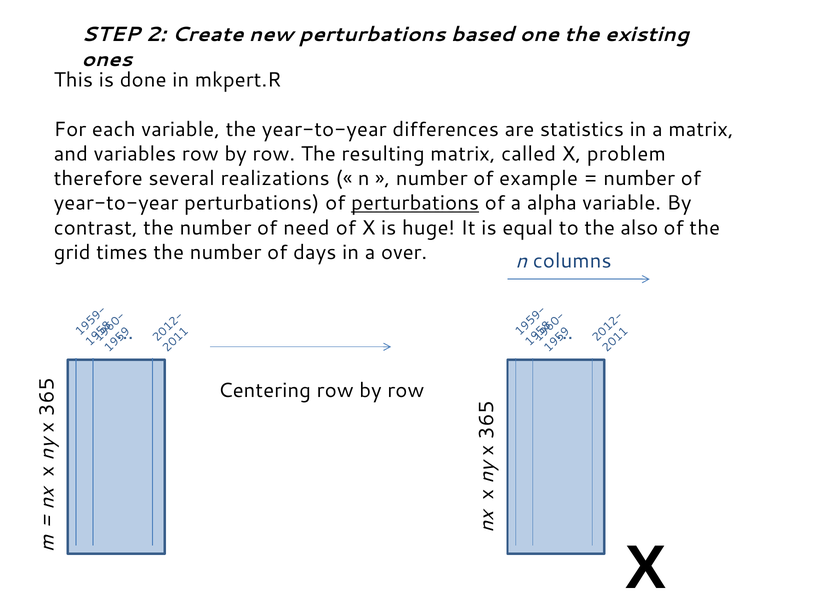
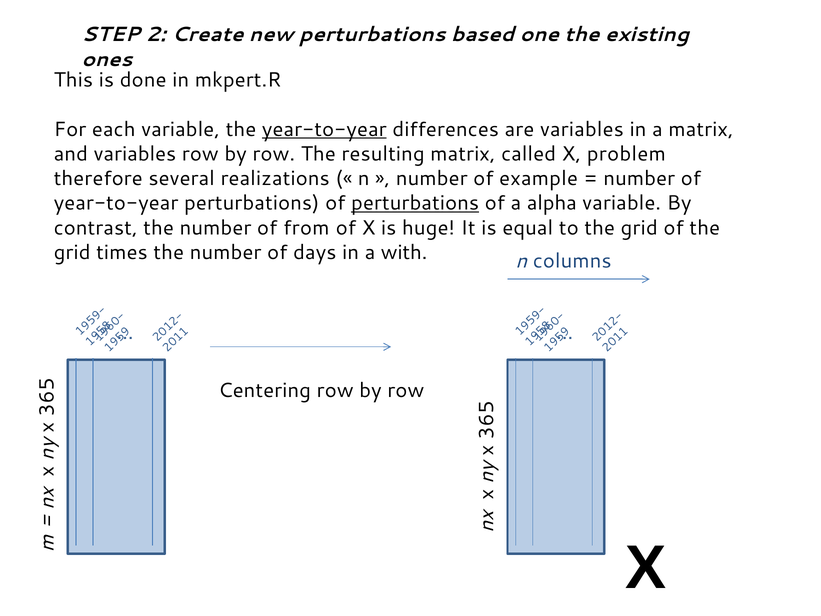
year-to-year at (324, 129) underline: none -> present
are statistics: statistics -> variables
need: need -> from
to the also: also -> grid
over: over -> with
